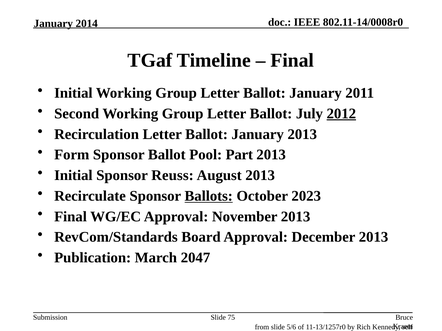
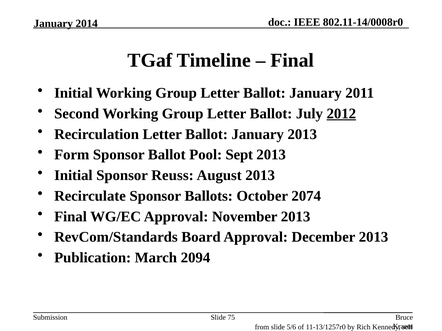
Part: Part -> Sept
Ballots underline: present -> none
2023: 2023 -> 2074
2047: 2047 -> 2094
